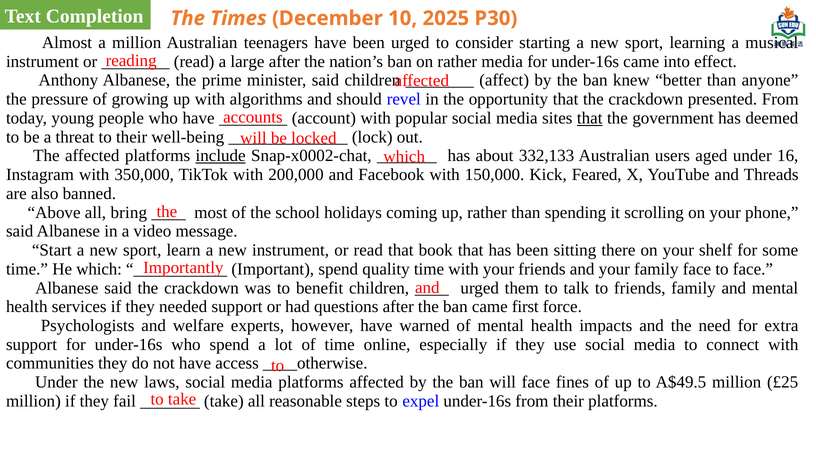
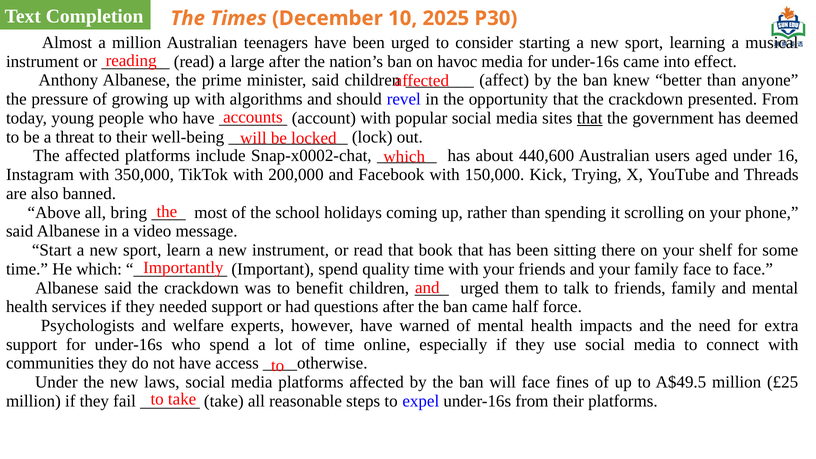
on rather: rather -> havoc
include underline: present -> none
332,133: 332,133 -> 440,600
Feared: Feared -> Trying
first: first -> half
